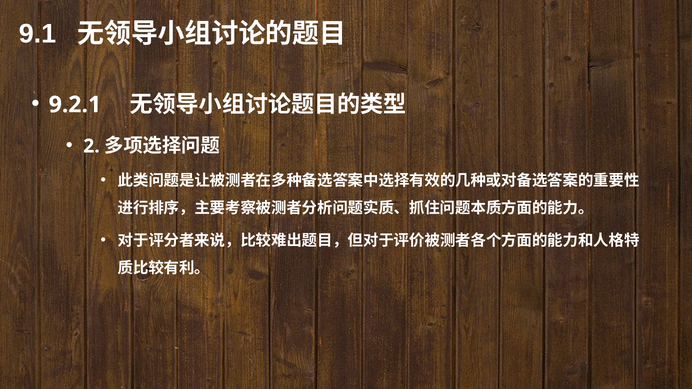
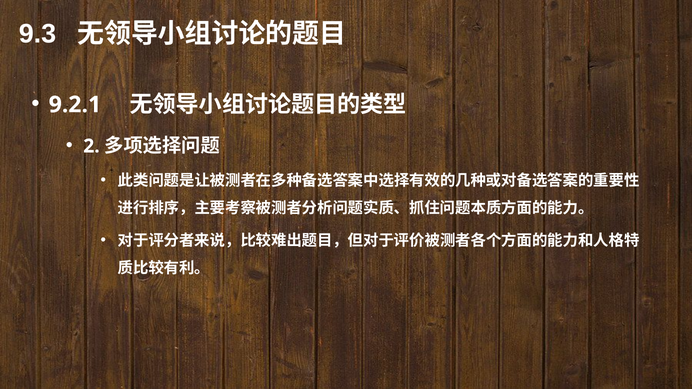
9.1: 9.1 -> 9.3
